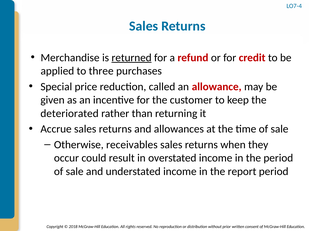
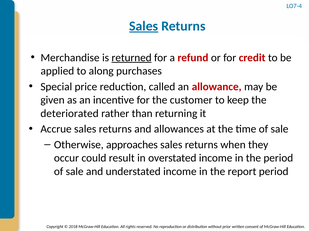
Sales at (144, 26) underline: none -> present
three: three -> along
receivables: receivables -> approaches
